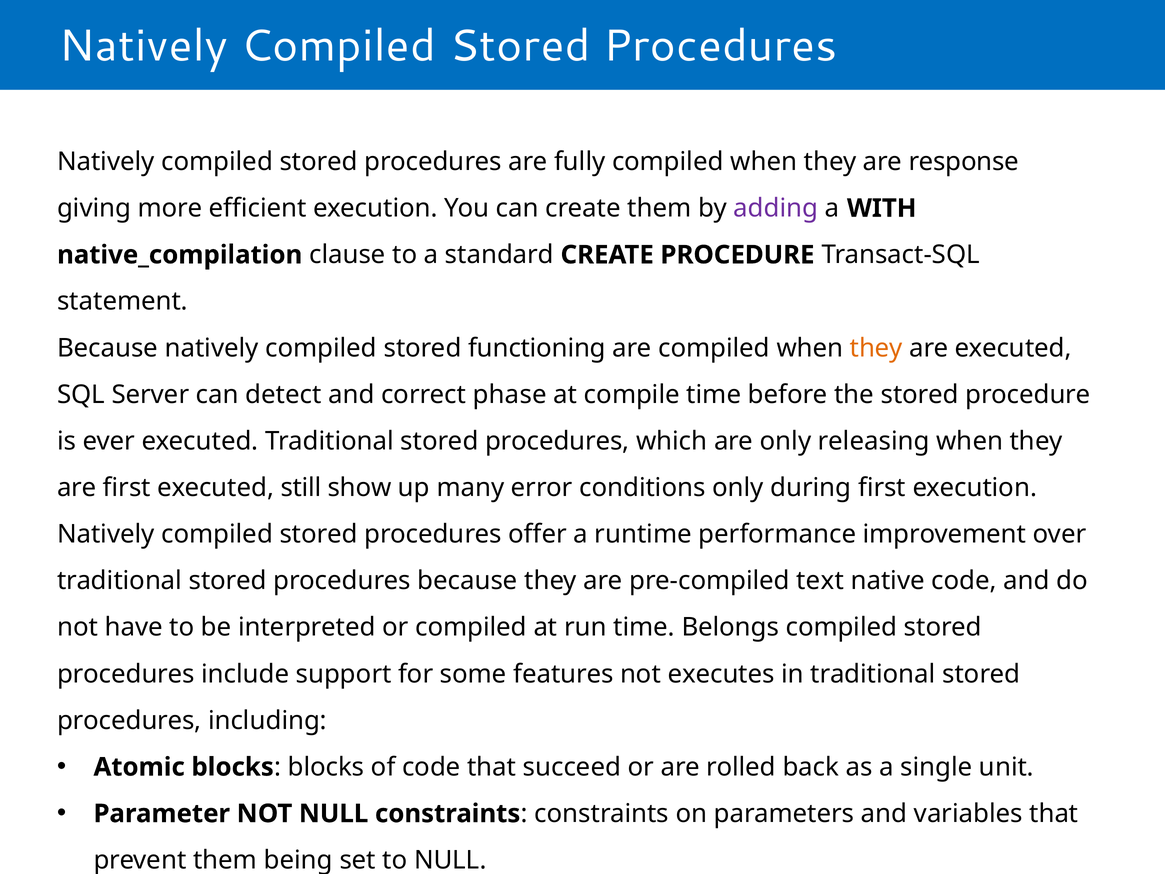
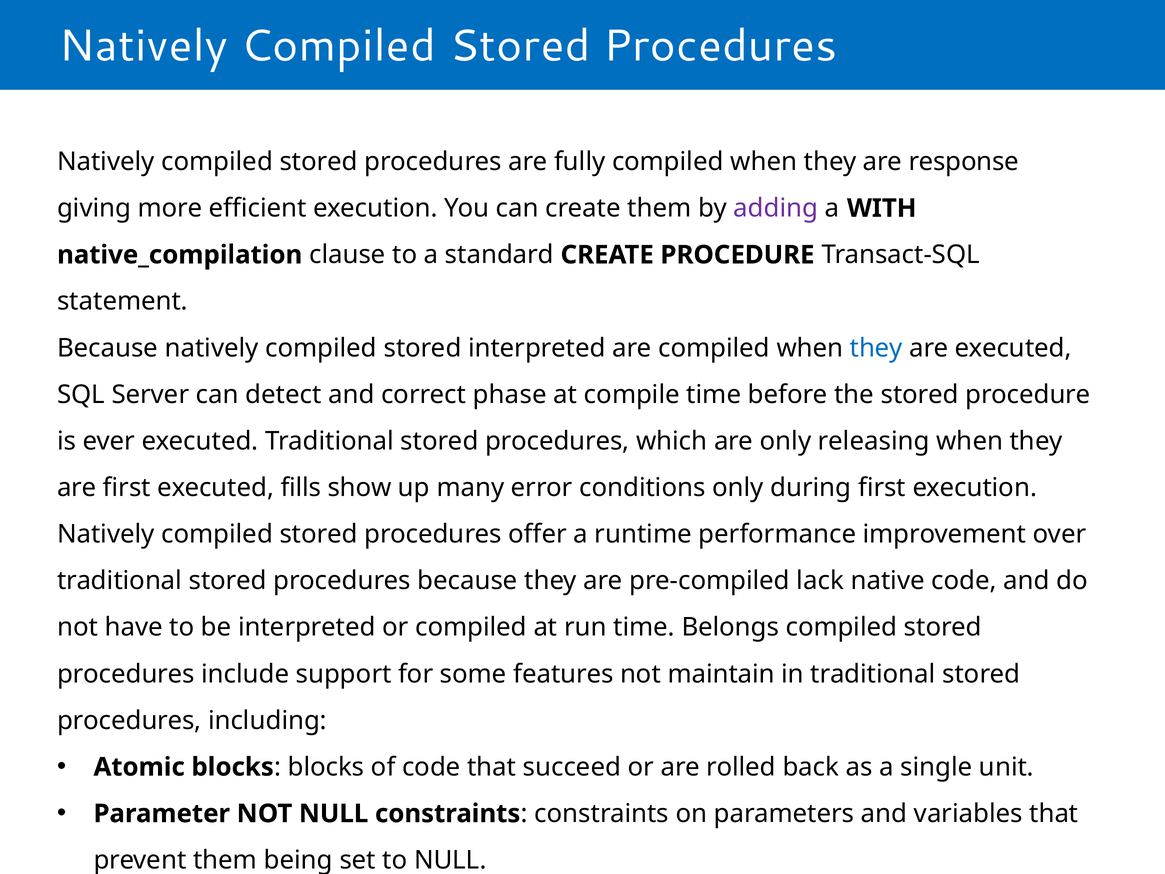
stored functioning: functioning -> interpreted
they at (876, 348) colour: orange -> blue
still: still -> fills
text: text -> lack
executes: executes -> maintain
